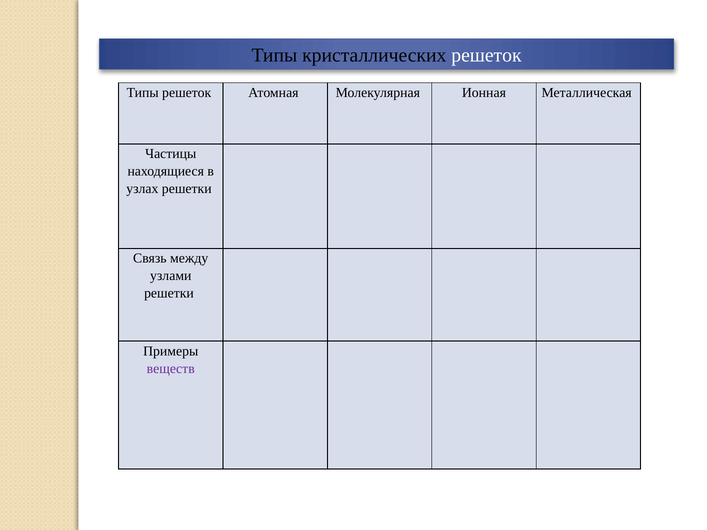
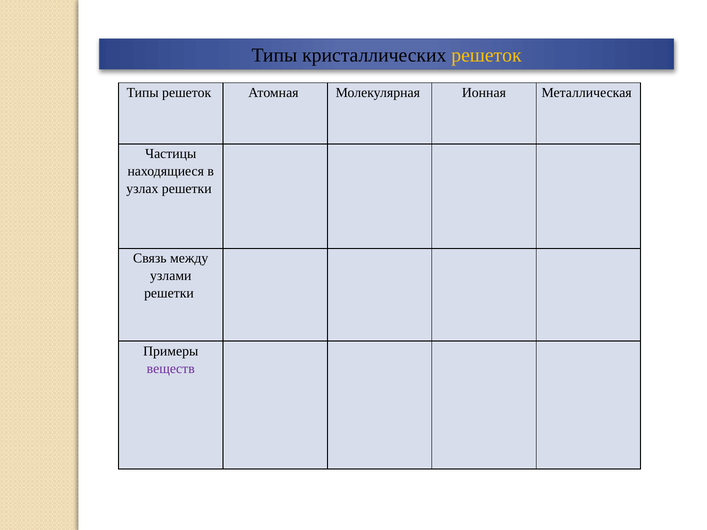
решеток at (486, 55) colour: white -> yellow
